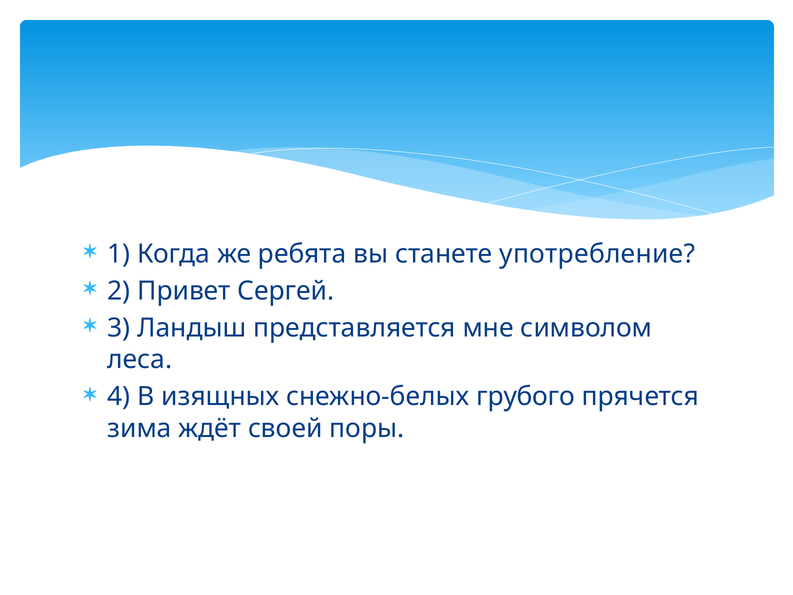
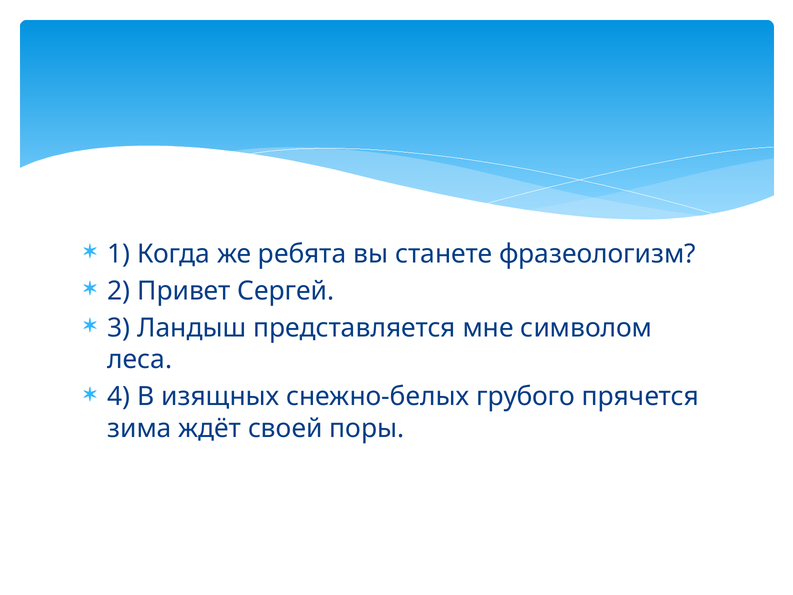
употребление: употребление -> фразеологизм
